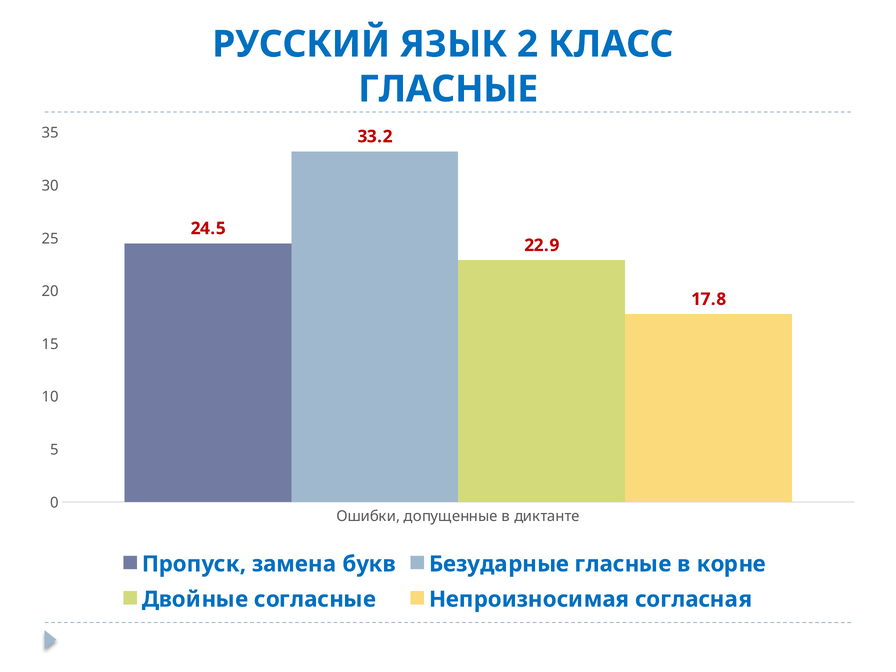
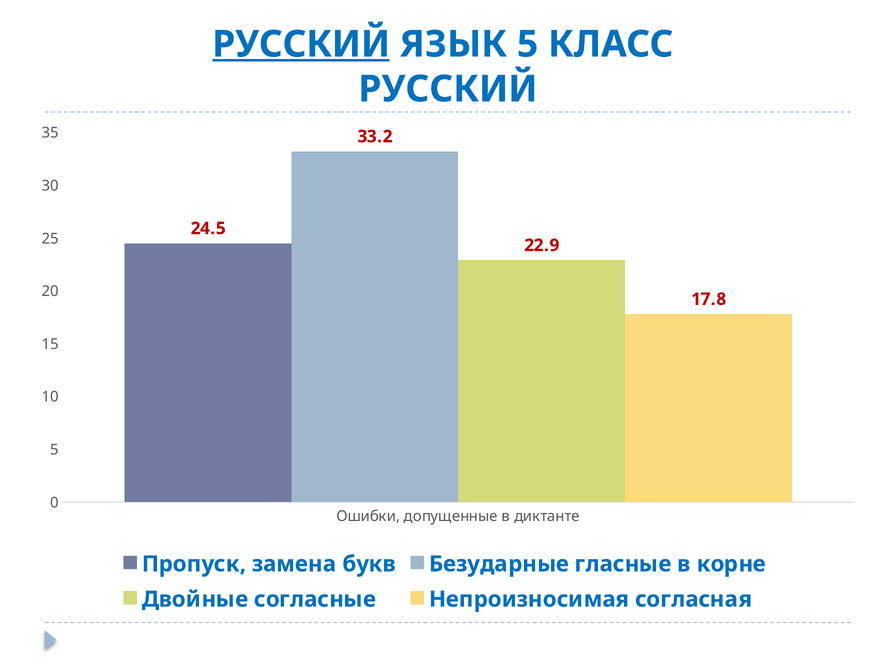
РУССКИЙ at (301, 44) underline: none -> present
ЯЗЫК 2: 2 -> 5
ГЛАСНЫЕ at (448, 89): ГЛАСНЫЕ -> РУССКИЙ
